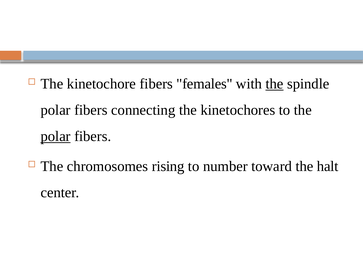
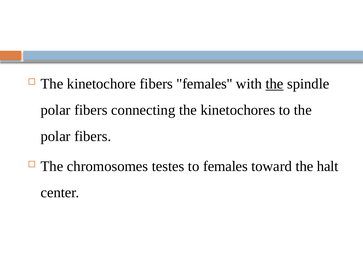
polar at (56, 137) underline: present -> none
rising: rising -> testes
to number: number -> females
